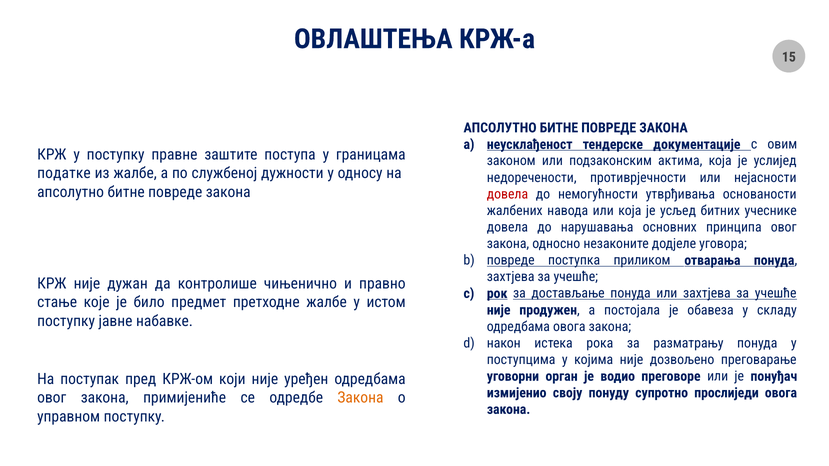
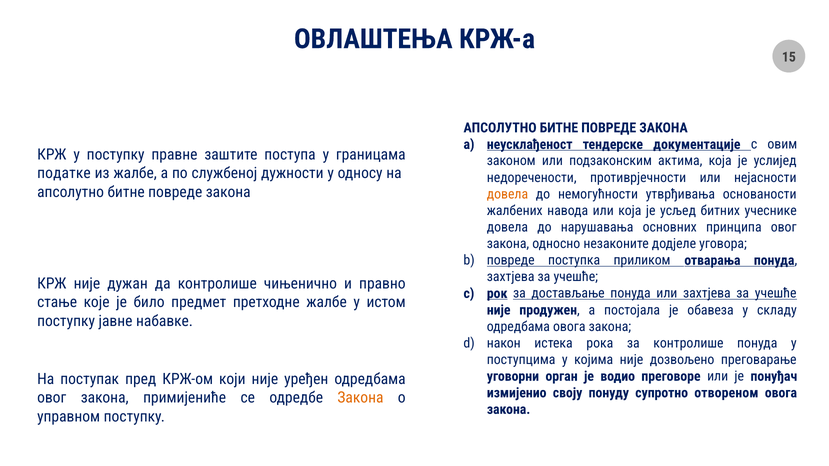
довела at (507, 194) colour: red -> orange
за разматрању: разматрању -> контролише
прослиједи: прослиједи -> отвореном
